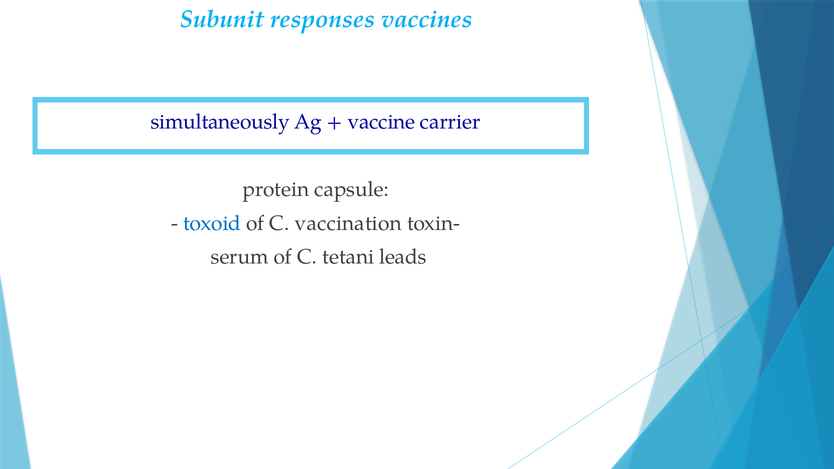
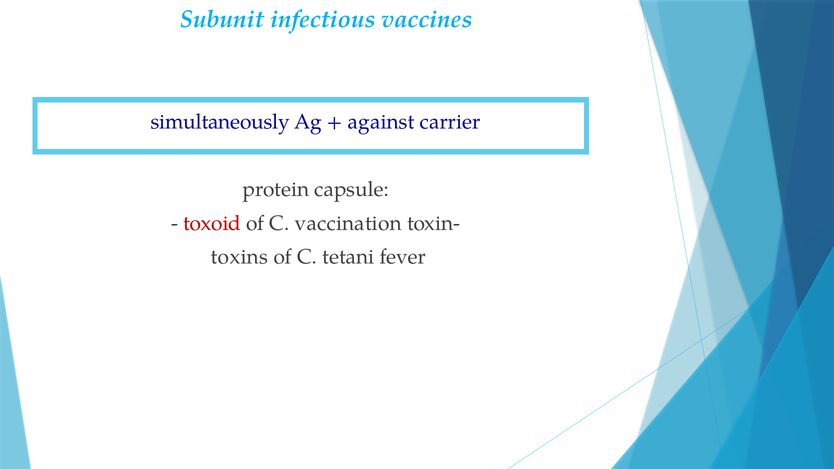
responses: responses -> infectious
vaccine: vaccine -> against
toxoid colour: blue -> red
serum: serum -> toxins
leads: leads -> fever
